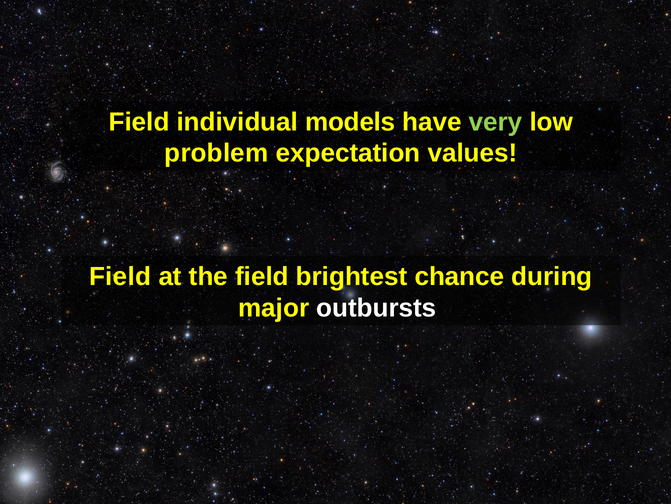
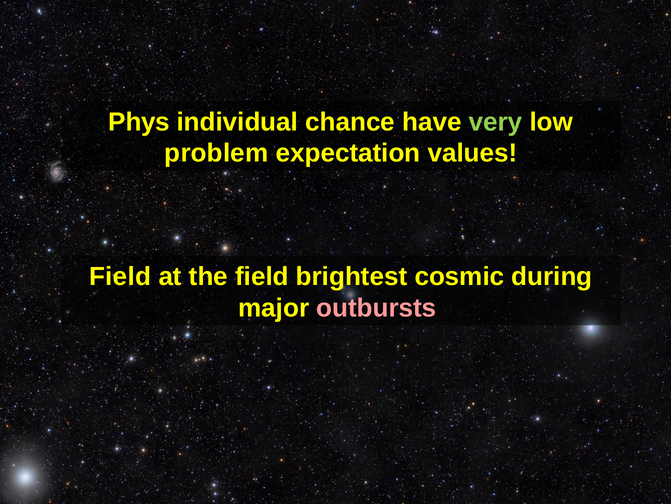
Field at (139, 122): Field -> Phys
models: models -> chance
chance: chance -> cosmic
outbursts colour: white -> pink
